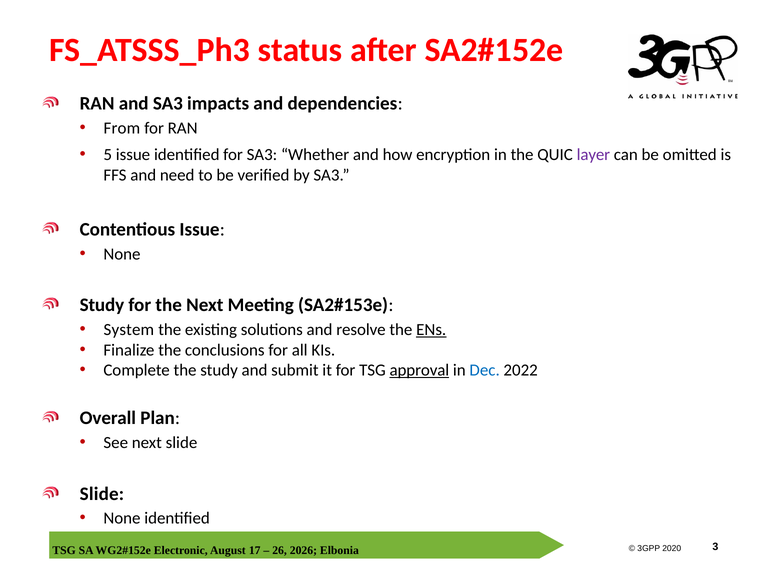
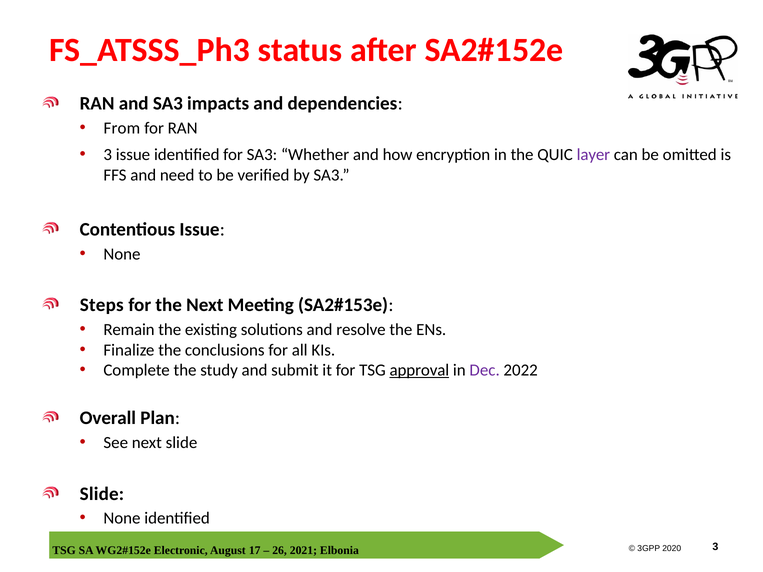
5 at (108, 155): 5 -> 3
Study at (102, 305): Study -> Steps
System: System -> Remain
ENs underline: present -> none
Dec colour: blue -> purple
2026: 2026 -> 2021
